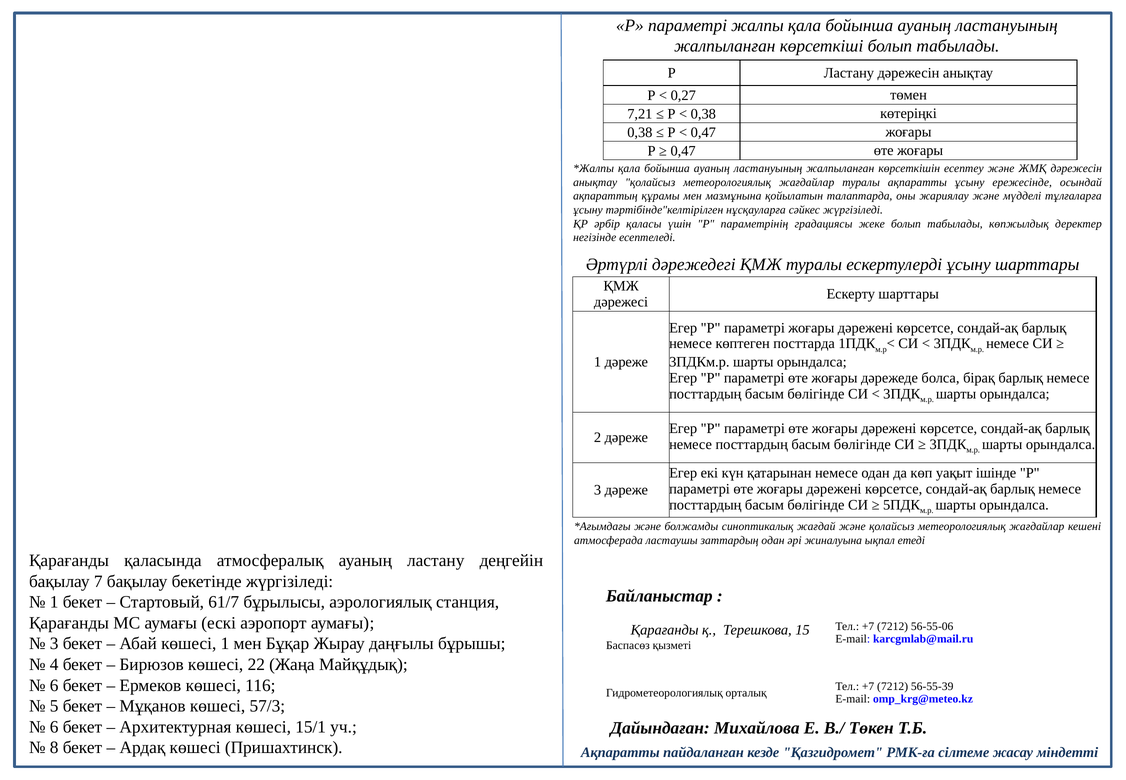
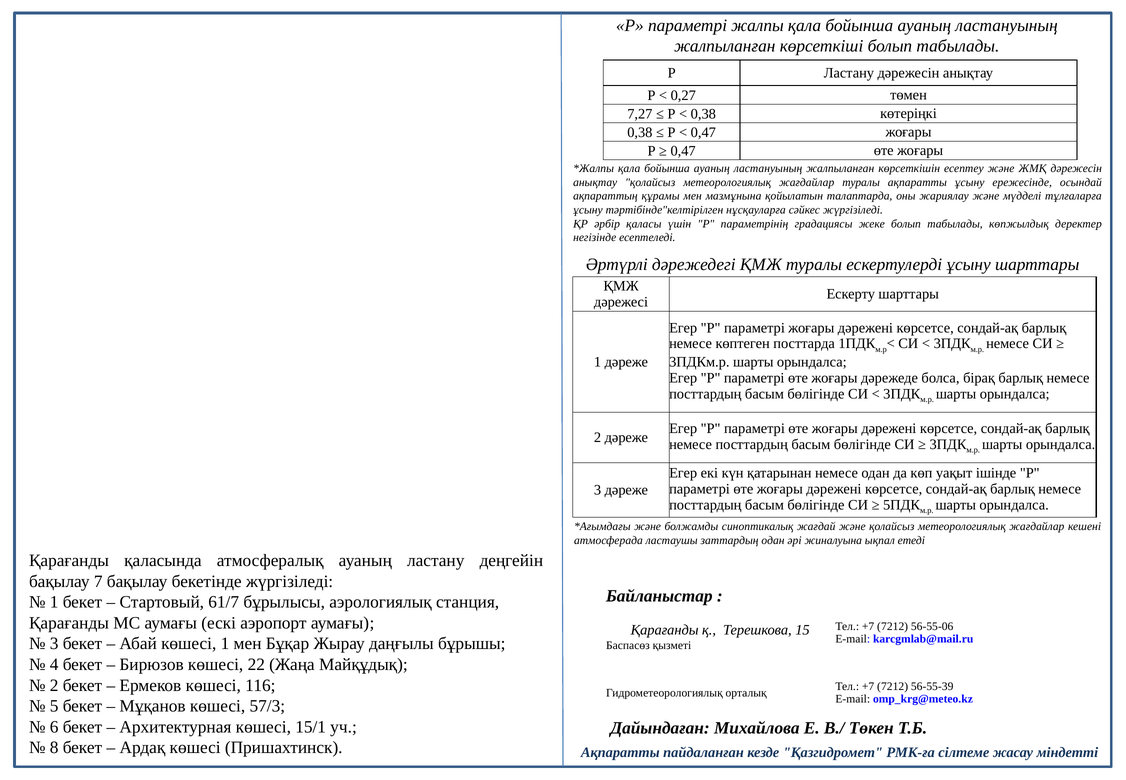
7,21: 7,21 -> 7,27
6 at (54, 685): 6 -> 2
